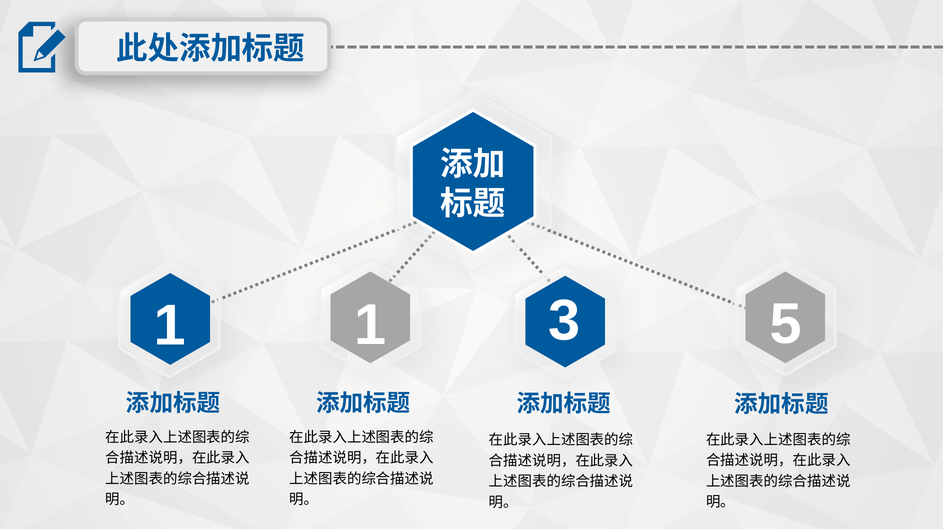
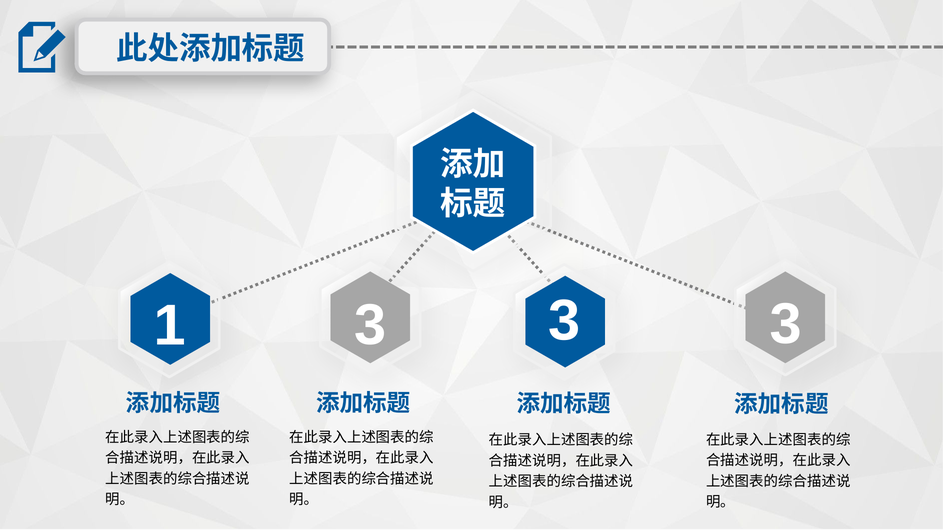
1 1: 1 -> 3
5 at (786, 325): 5 -> 3
